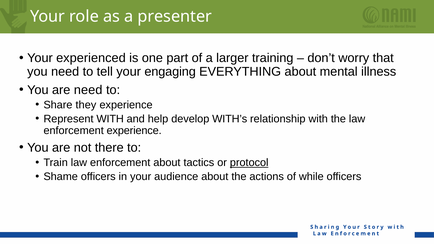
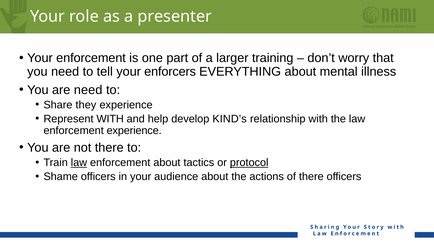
Your experienced: experienced -> enforcement
engaging: engaging -> enforcers
WITH’s: WITH’s -> KIND’s
law at (79, 163) underline: none -> present
of while: while -> there
